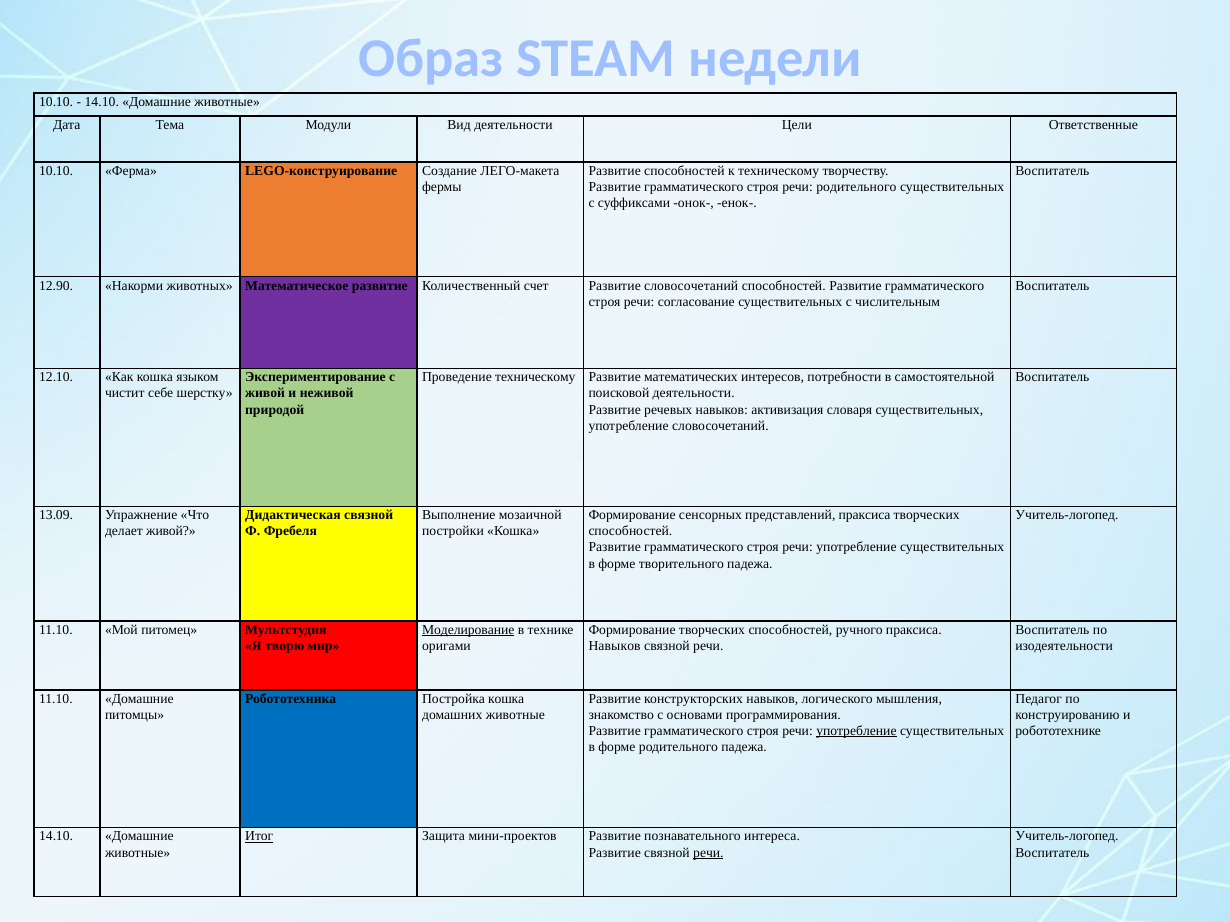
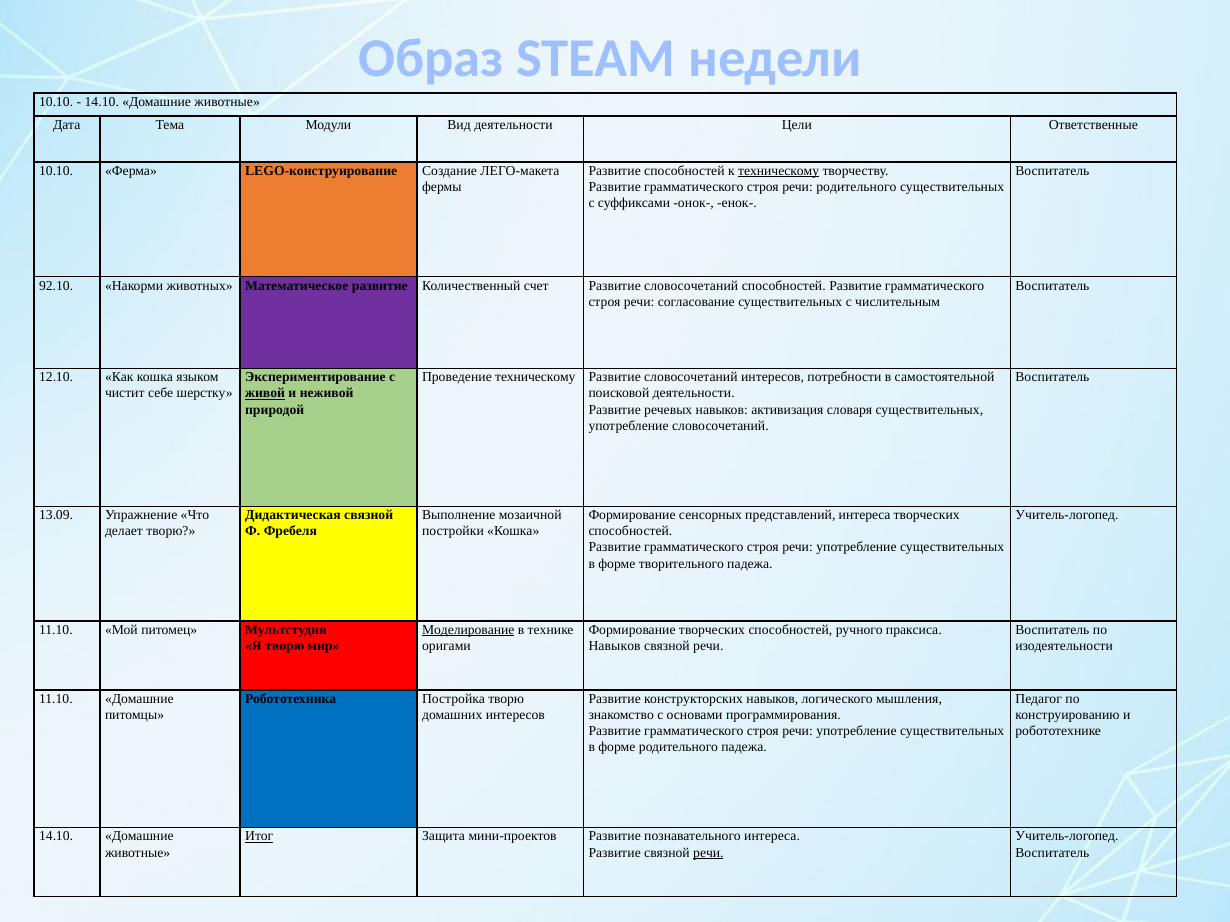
техническому at (779, 171) underline: none -> present
12.90: 12.90 -> 92.10
математических at (691, 378): математических -> словосочетаний
живой at (265, 394) underline: none -> present
представлений праксиса: праксиса -> интереса
делает живой: живой -> творю
Постройка кошка: кошка -> творю
домашних животные: животные -> интересов
употребление at (856, 731) underline: present -> none
